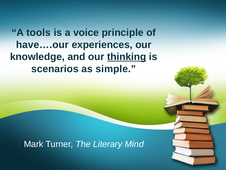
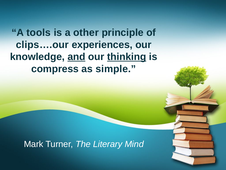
voice: voice -> other
have….our: have….our -> clips….our
and underline: none -> present
scenarios: scenarios -> compress
